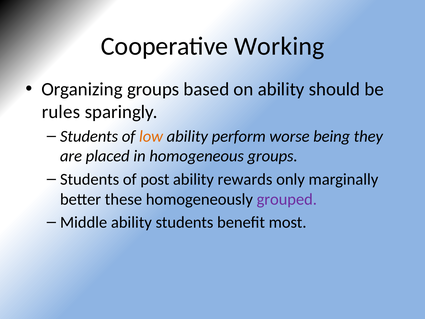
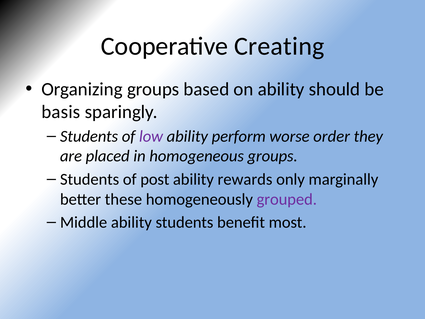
Working: Working -> Creating
rules: rules -> basis
low colour: orange -> purple
being: being -> order
